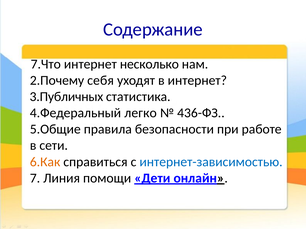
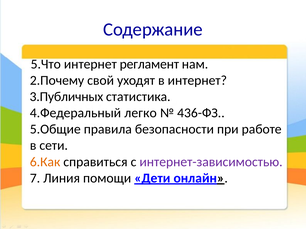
7.Что: 7.Что -> 5.Что
несколько: несколько -> регламент
себя: себя -> свой
интернет-зависимостью colour: blue -> purple
